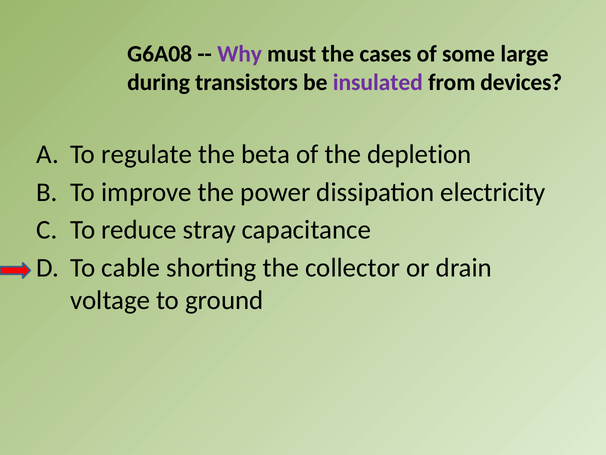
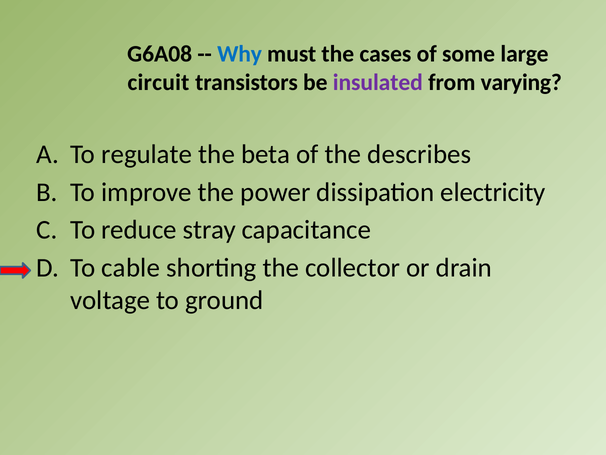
Why colour: purple -> blue
during: during -> circuit
devices: devices -> varying
depletion: depletion -> describes
